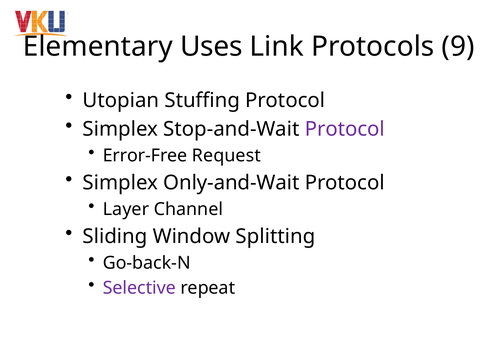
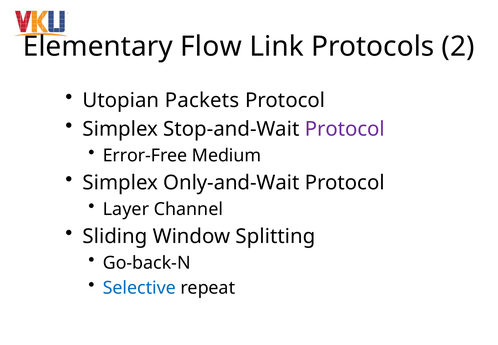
Uses: Uses -> Flow
9: 9 -> 2
Stuffing: Stuffing -> Packets
Request: Request -> Medium
Selective colour: purple -> blue
